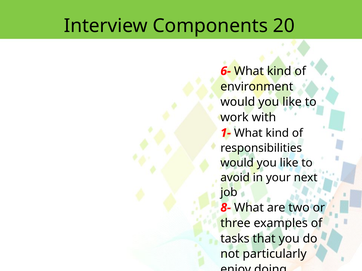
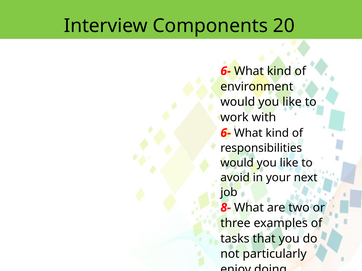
1- at (226, 133): 1- -> 6-
